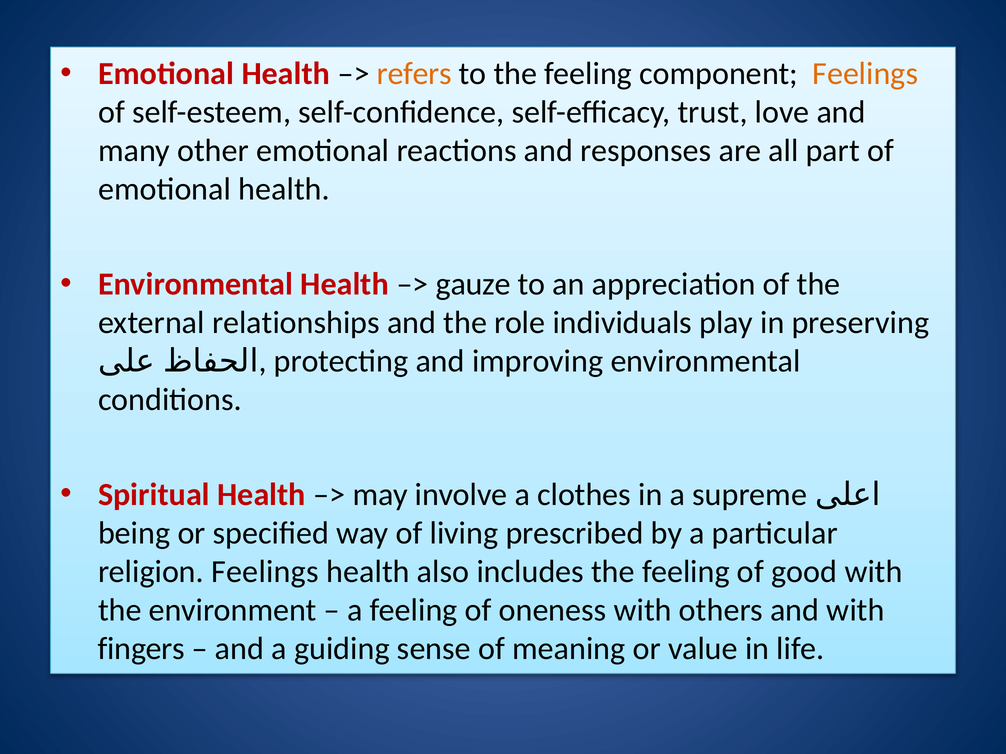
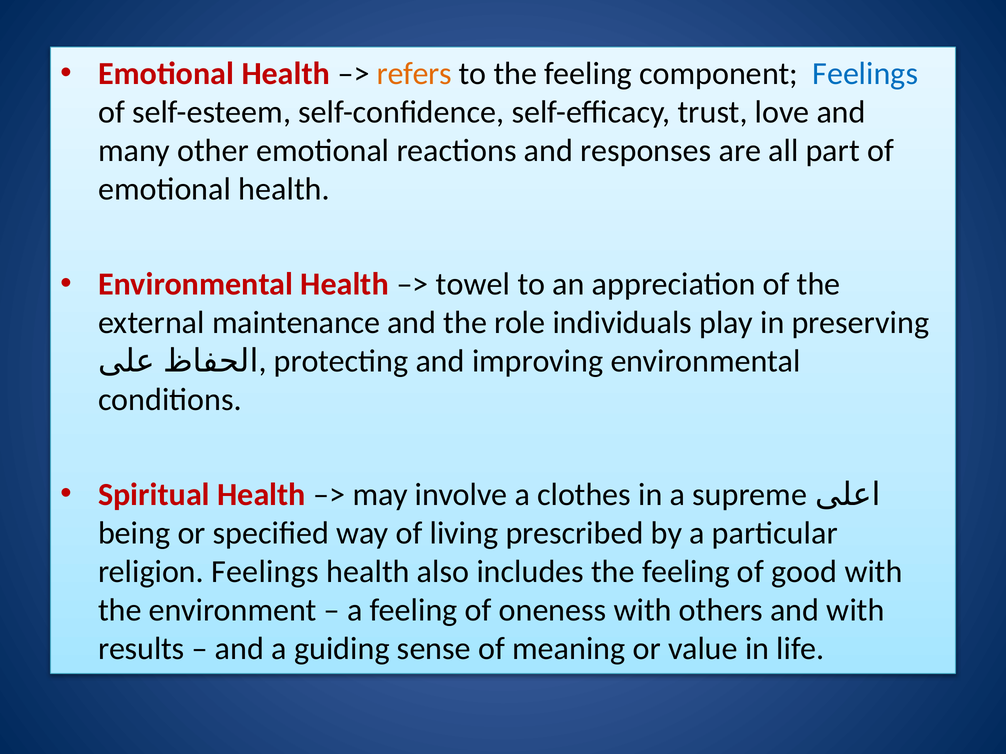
Feelings at (865, 74) colour: orange -> blue
gauze: gauze -> towel
relationships: relationships -> maintenance
fingers: fingers -> results
